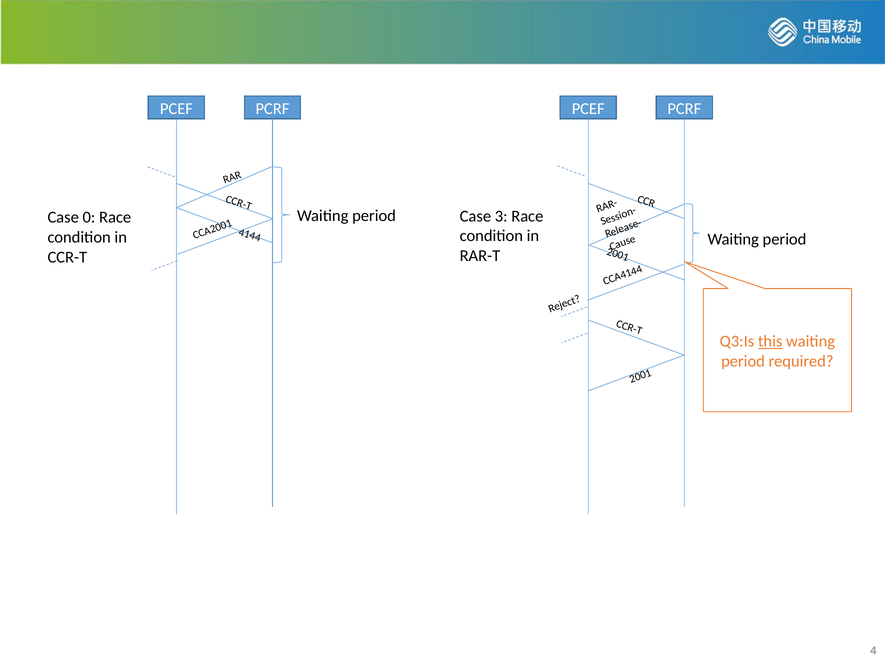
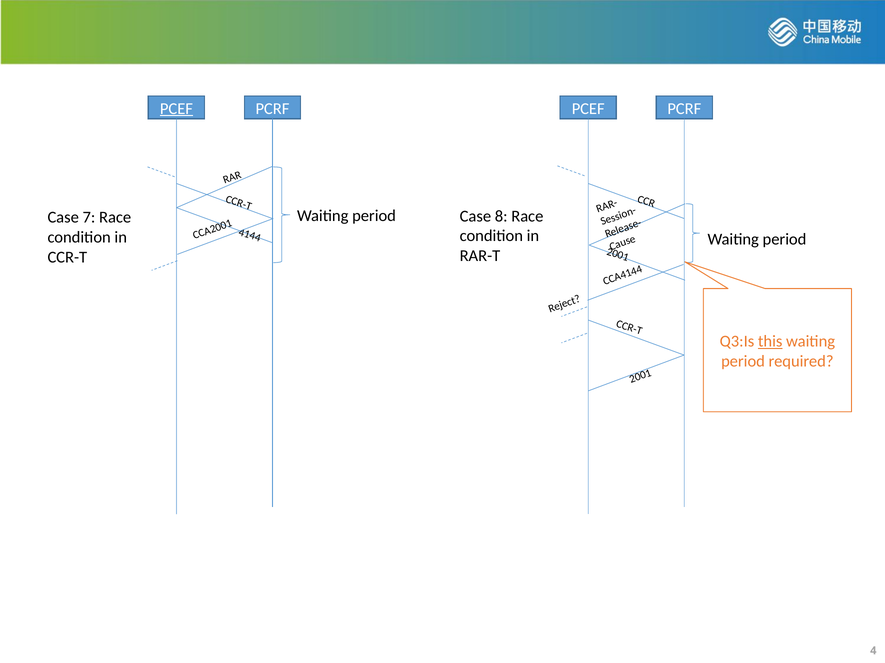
PCEF at (176, 109) underline: none -> present
3: 3 -> 8
0: 0 -> 7
